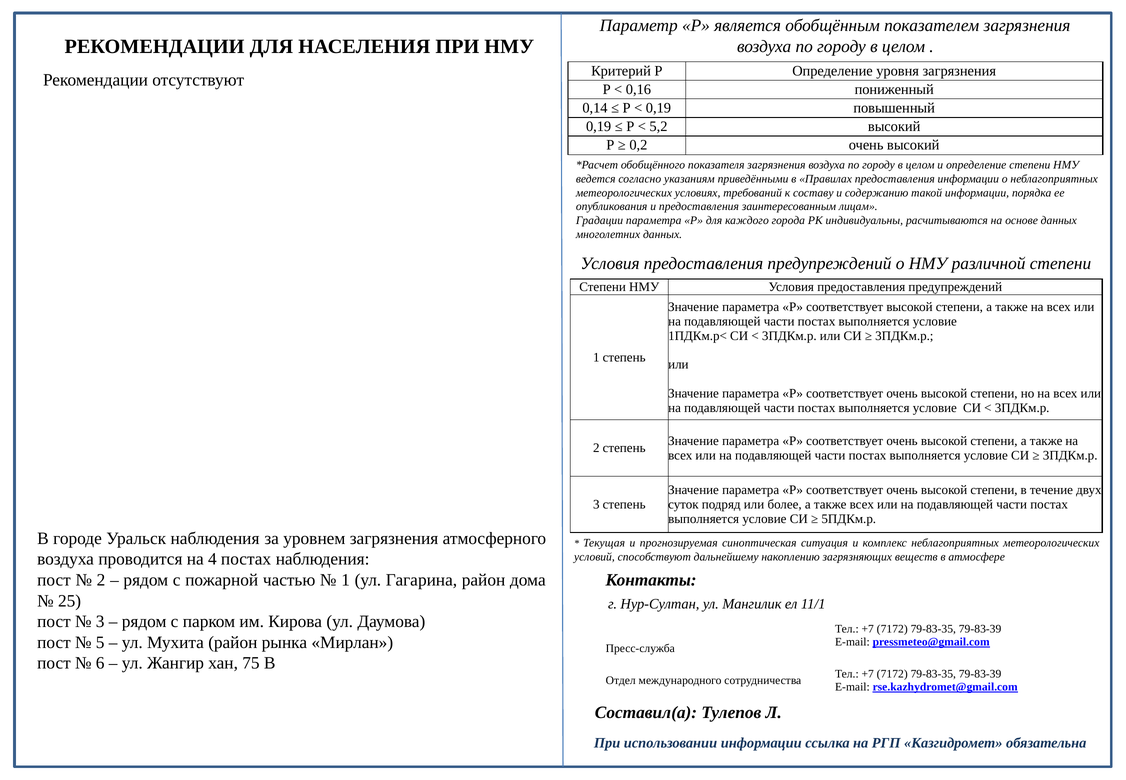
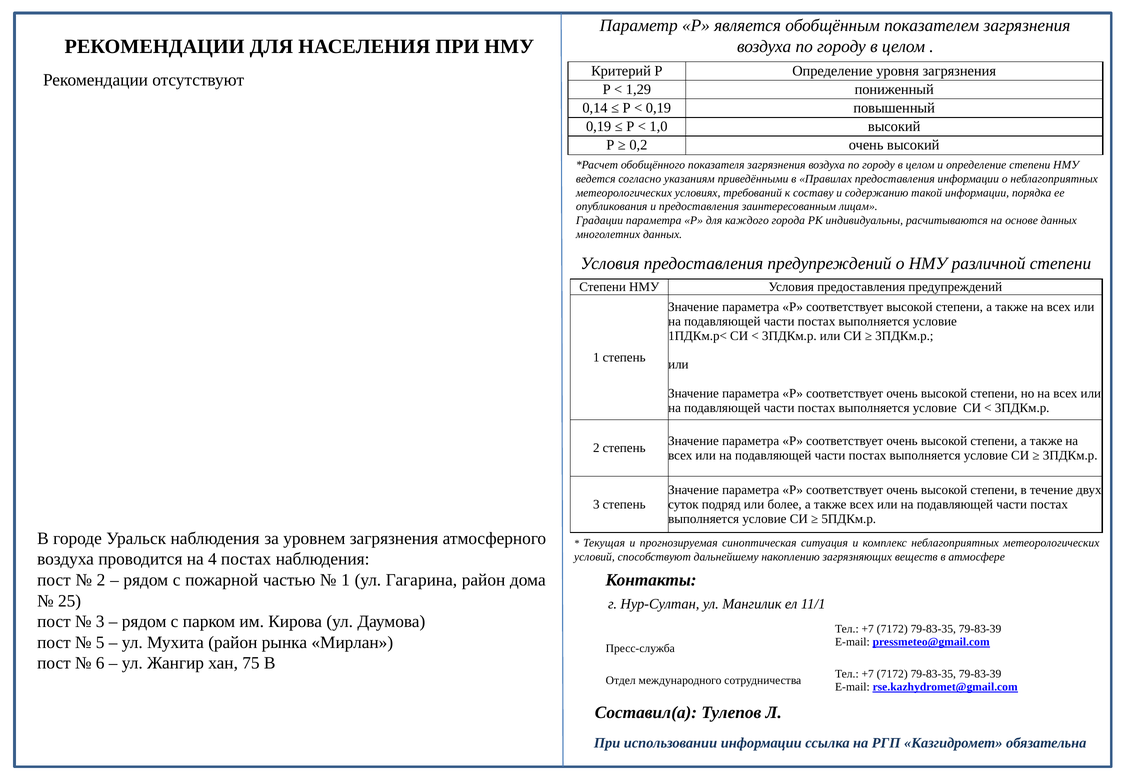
0,16: 0,16 -> 1,29
5,2: 5,2 -> 1,0
